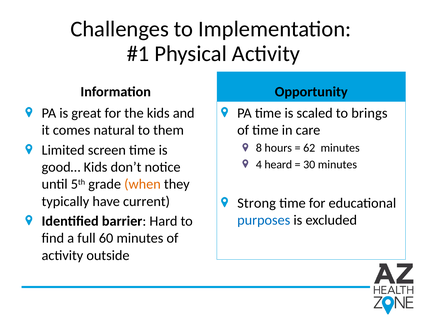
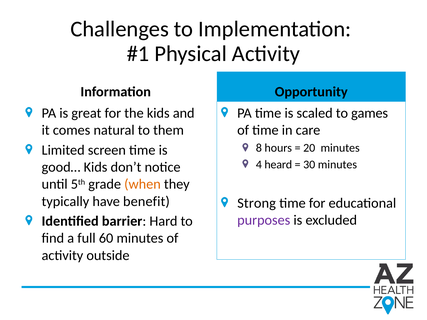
brings: brings -> games
62: 62 -> 20
current: current -> benefit
purposes colour: blue -> purple
